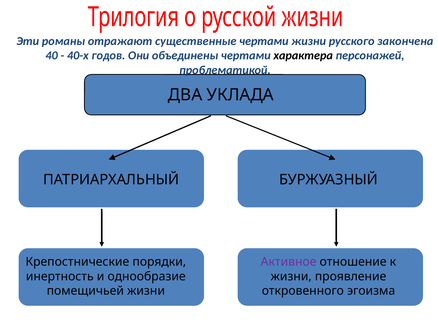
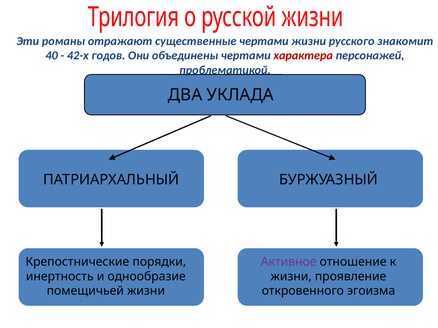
закончена: закончена -> знакомит
40-х: 40-х -> 42-х
характера colour: black -> red
